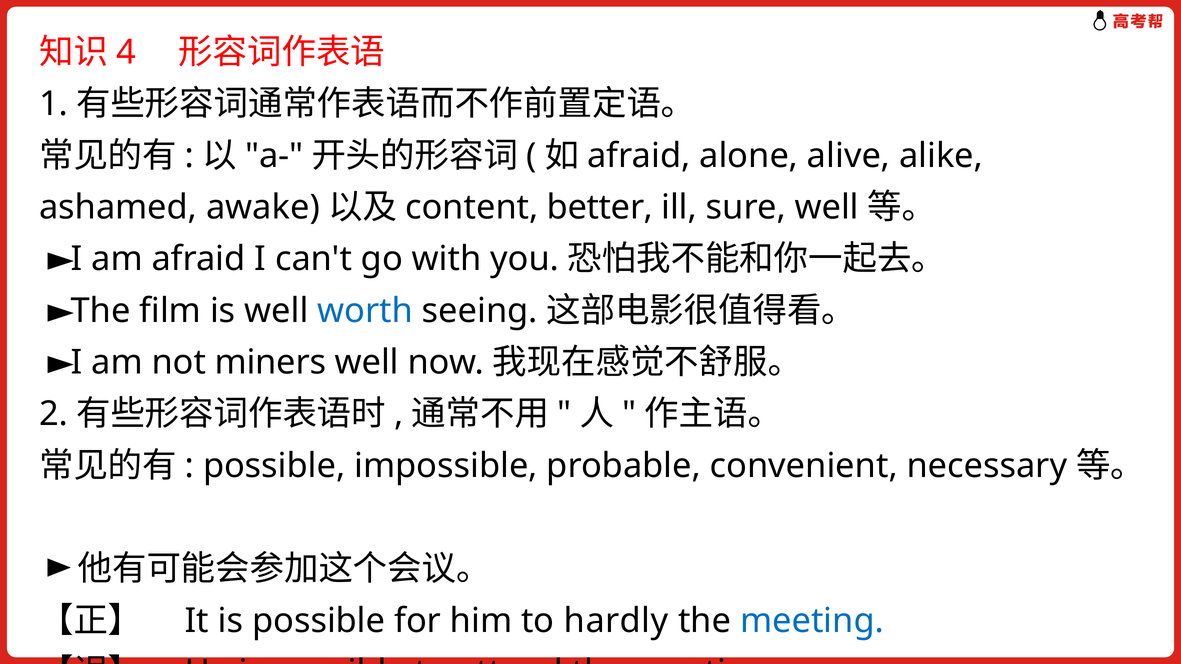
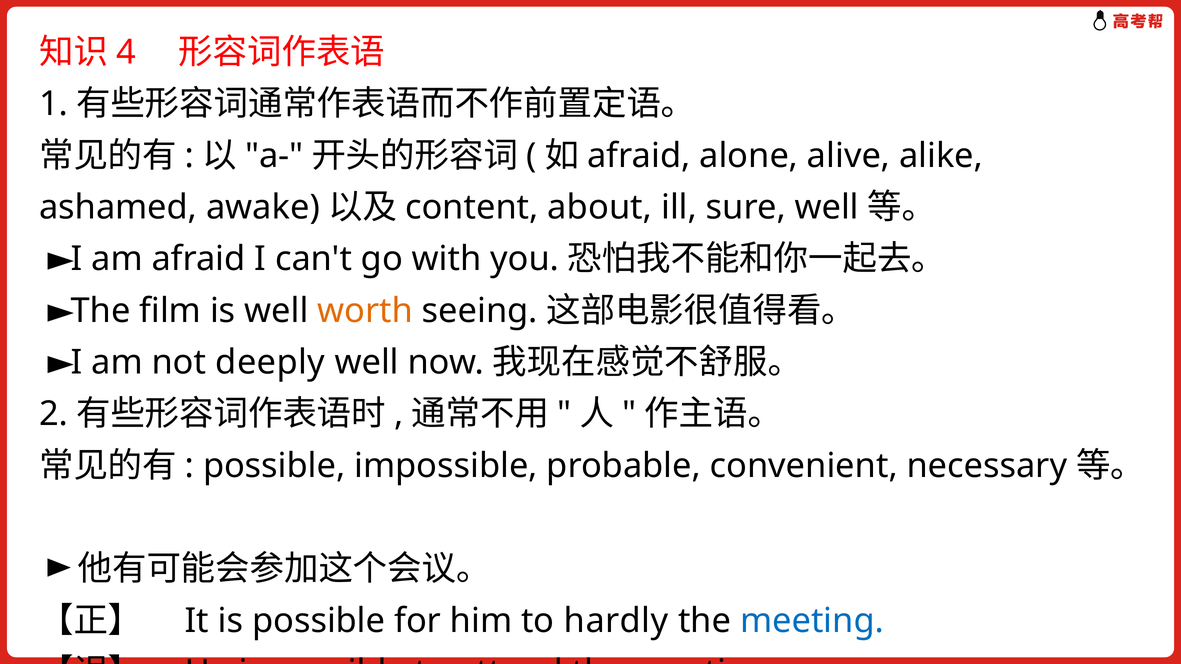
better: better -> about
worth colour: blue -> orange
miners: miners -> deeply
